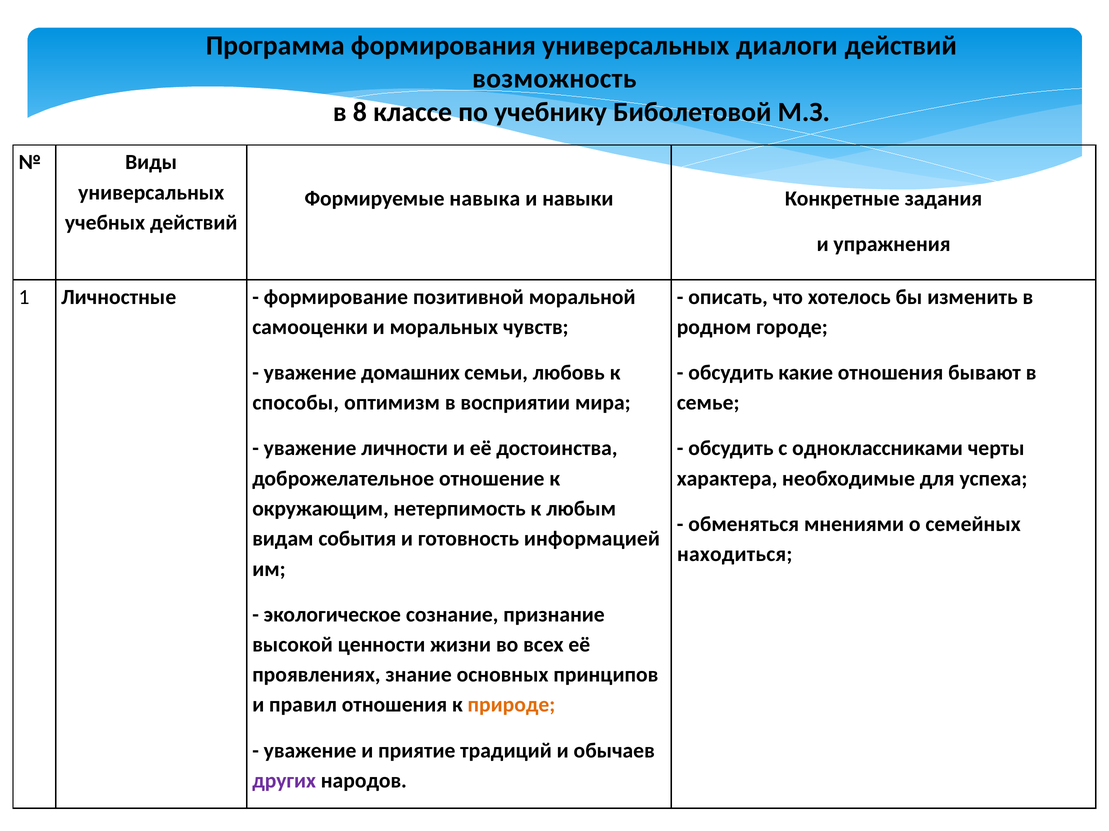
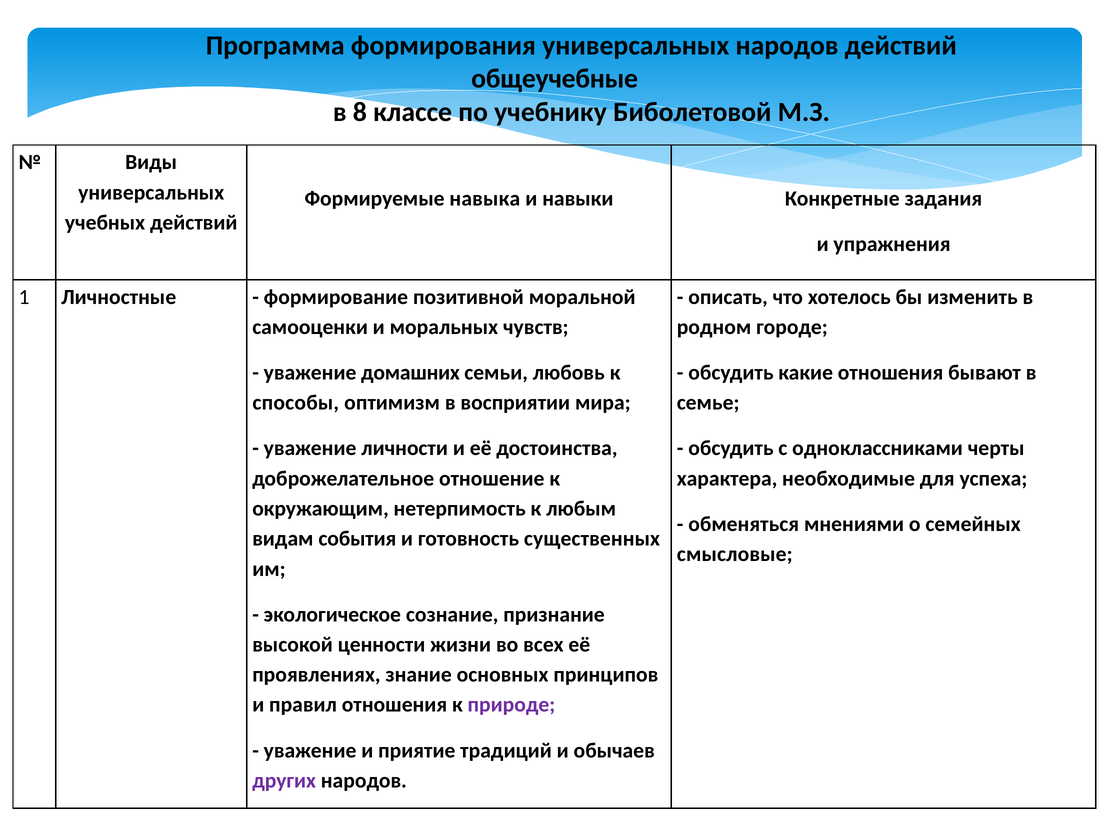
универсальных диалоги: диалоги -> народов
возможность: возможность -> общеучебные
информацией: информацией -> существенных
находиться: находиться -> смысловые
природе colour: orange -> purple
